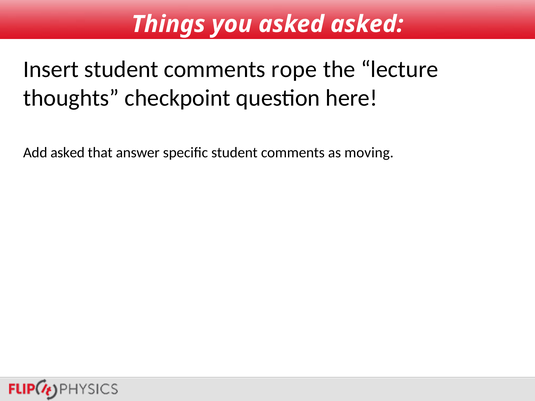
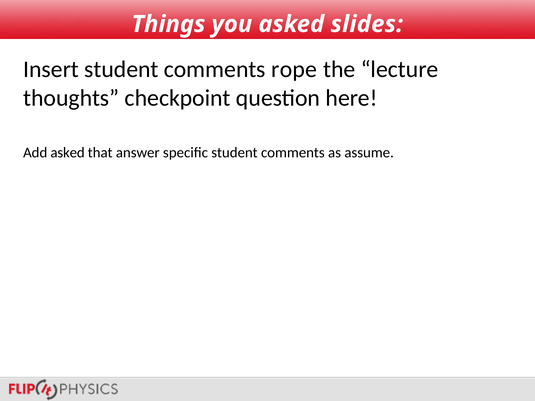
asked asked: asked -> slides
moving: moving -> assume
